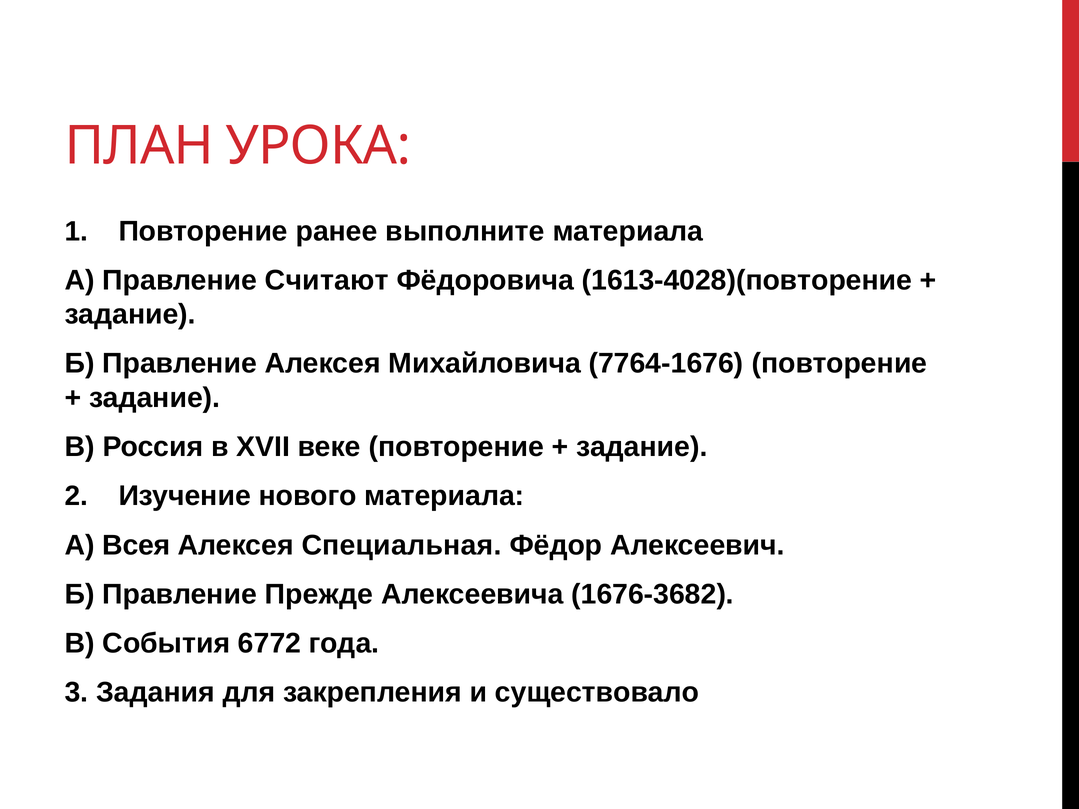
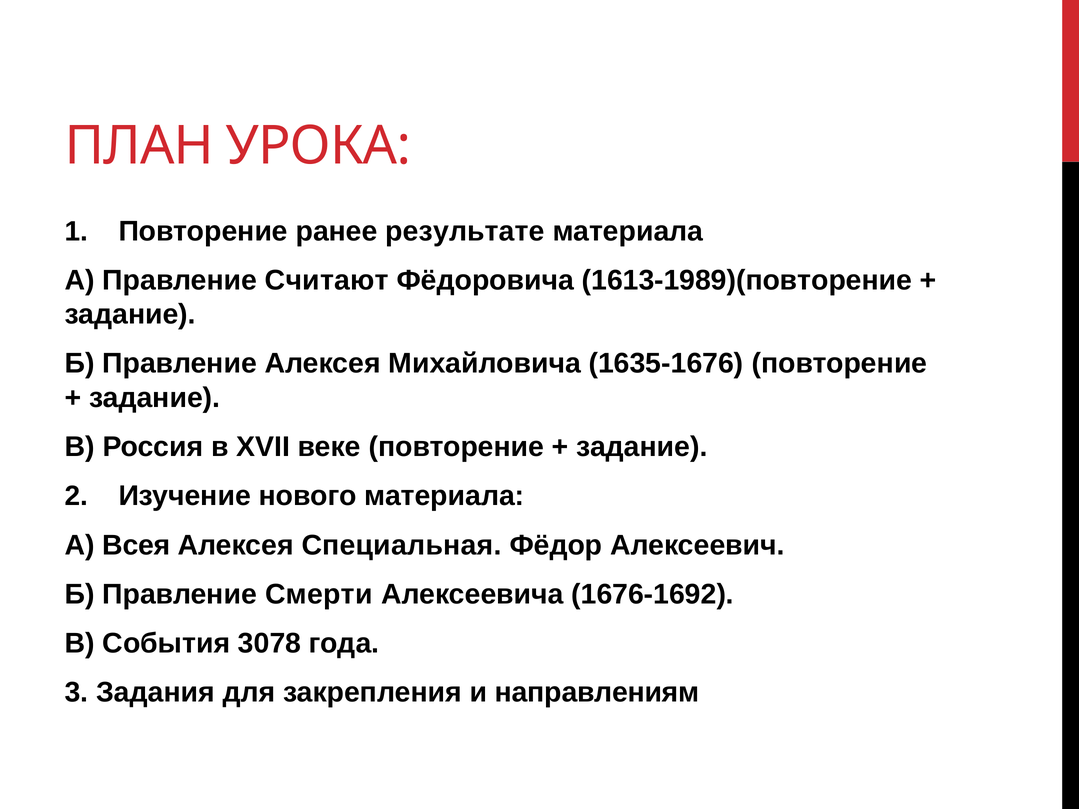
выполните: выполните -> результате
1613-4028)(повторение: 1613-4028)(повторение -> 1613-1989)(повторение
7764-1676: 7764-1676 -> 1635-1676
Прежде: Прежде -> Смерти
1676-3682: 1676-3682 -> 1676-1692
6772: 6772 -> 3078
существовало: существовало -> направлениям
